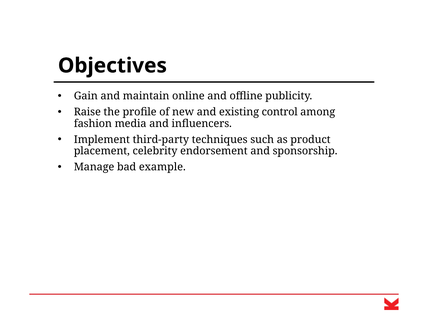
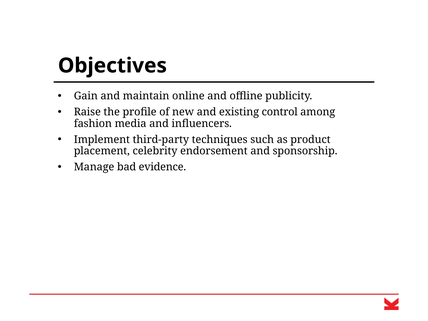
example: example -> evidence
